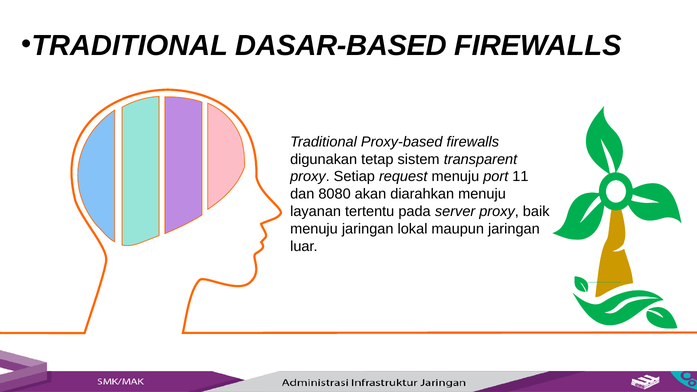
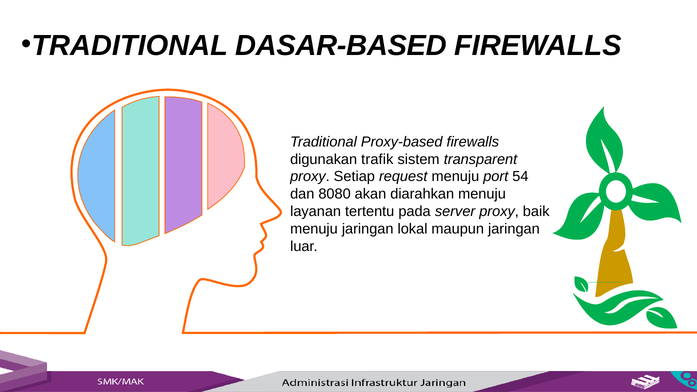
tetap: tetap -> trafik
11: 11 -> 54
